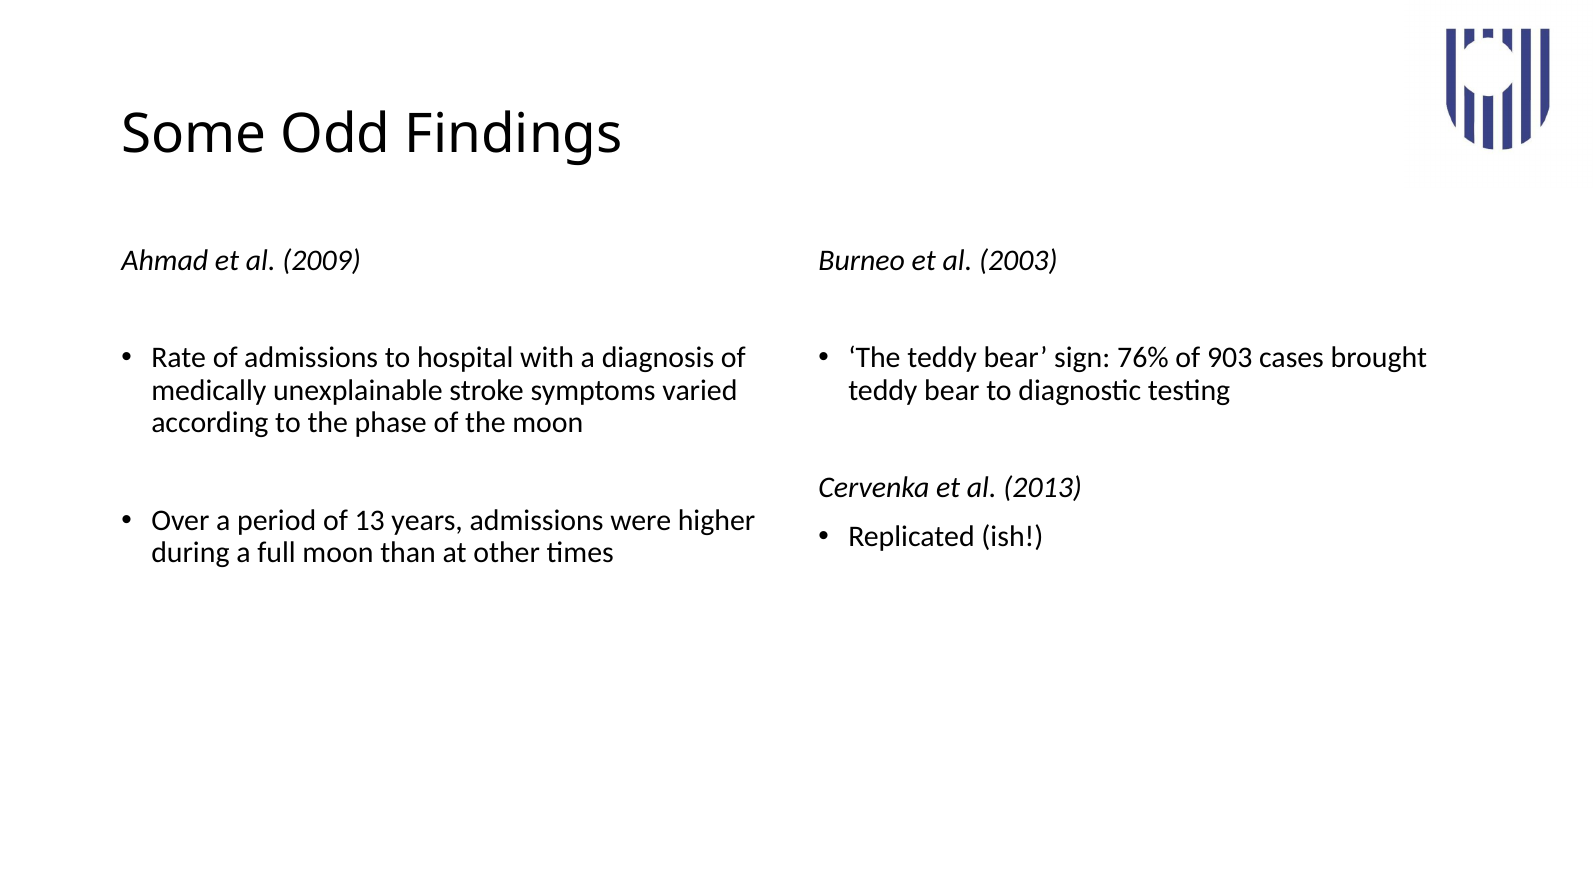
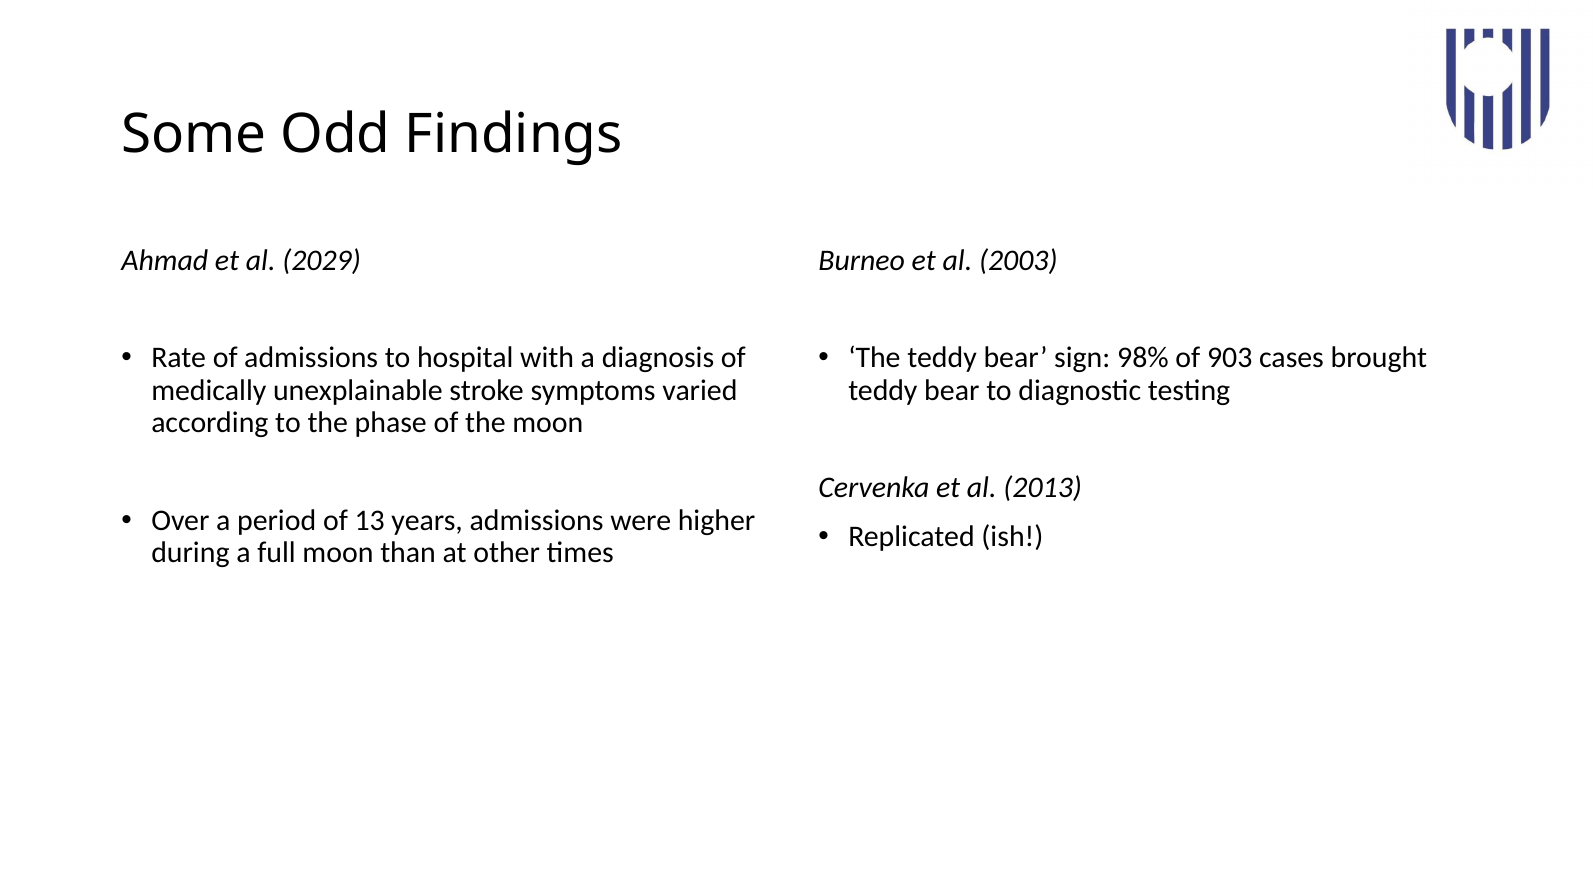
2009: 2009 -> 2029
76%: 76% -> 98%
